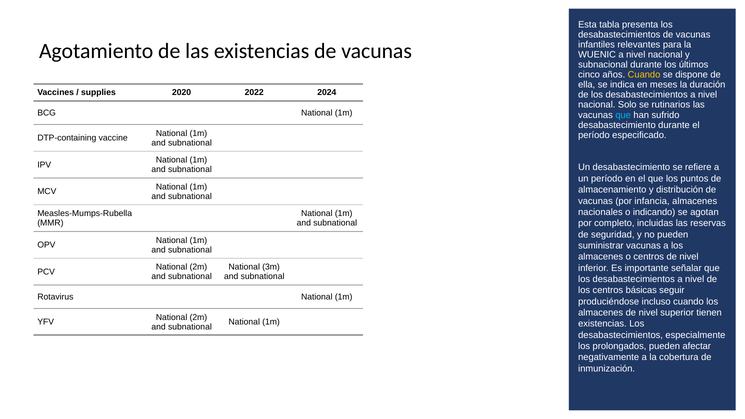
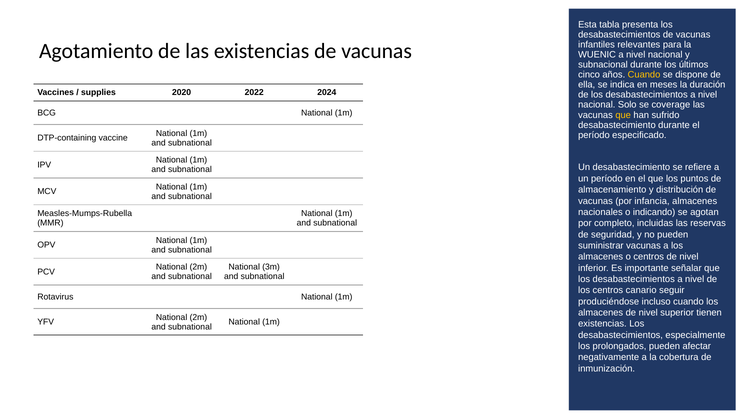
rutinarios: rutinarios -> coverage
que at (623, 115) colour: light blue -> yellow
básicas: básicas -> canario
